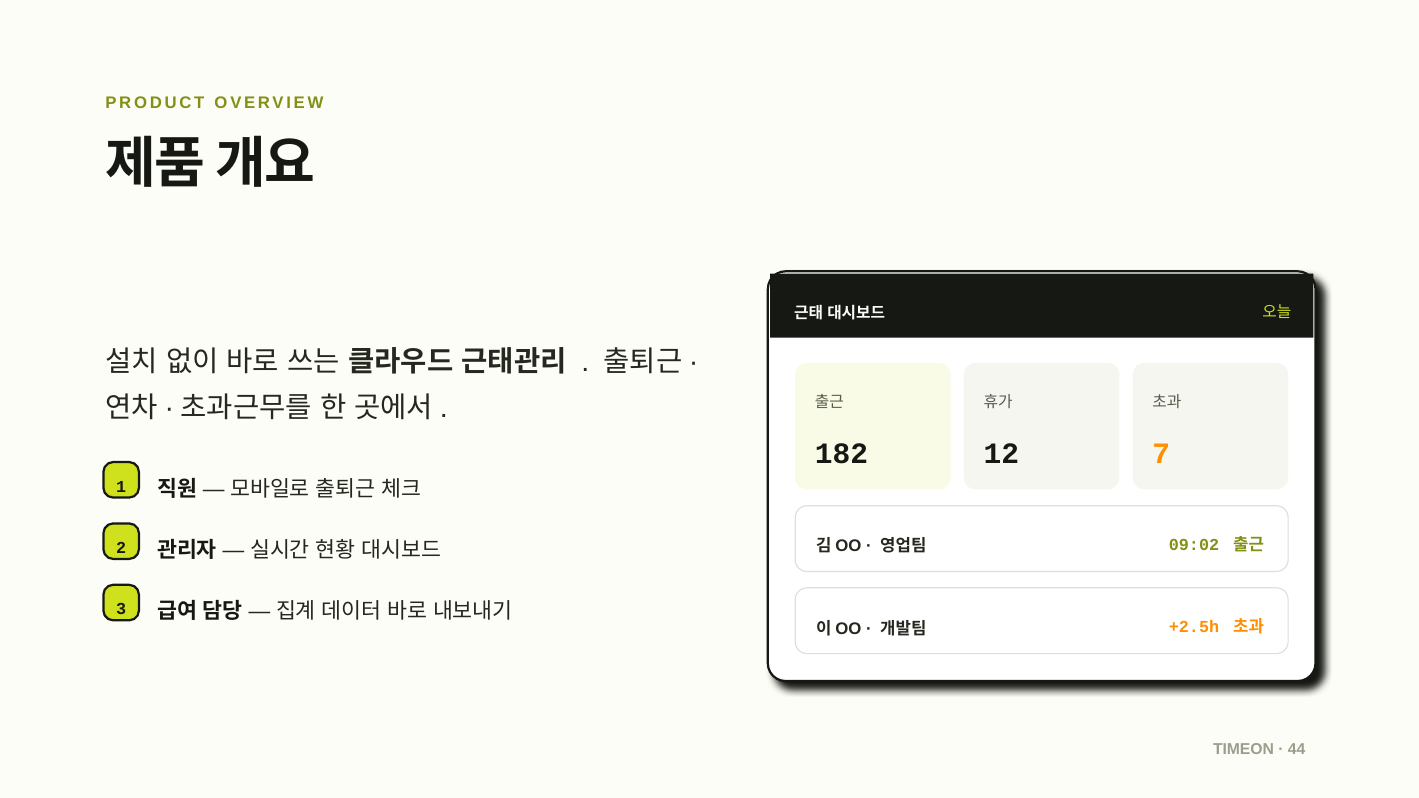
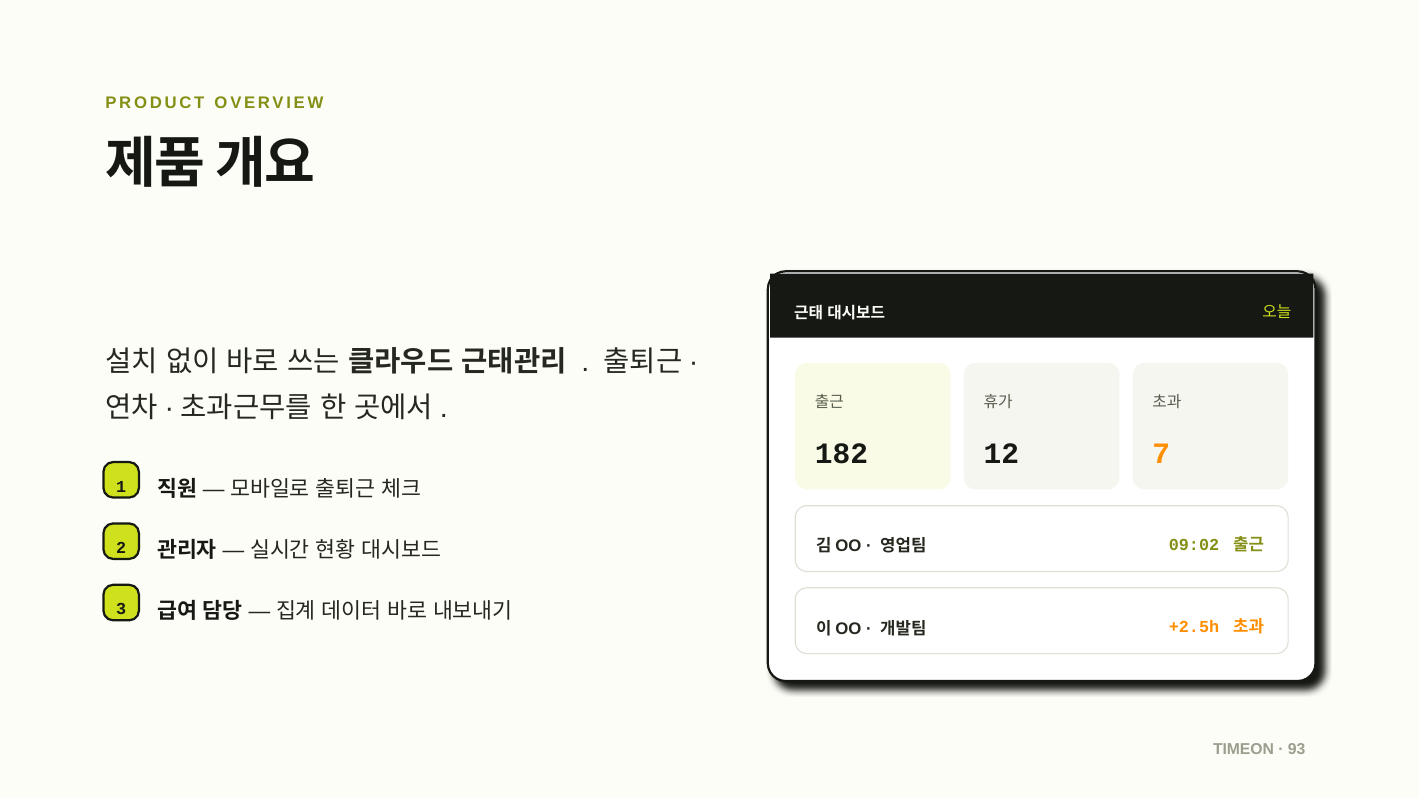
44: 44 -> 93
